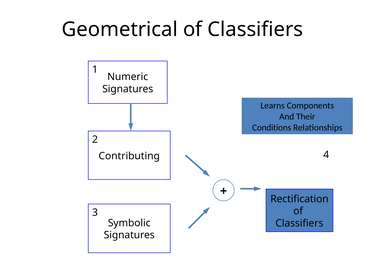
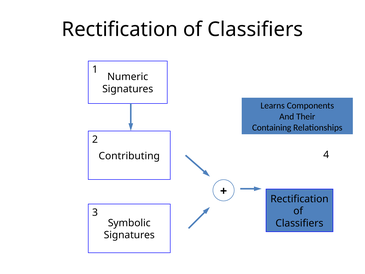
Geometrical at (120, 29): Geometrical -> Rectification
Conditions: Conditions -> Containing
